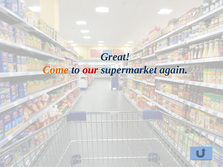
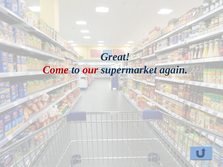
Come colour: orange -> red
